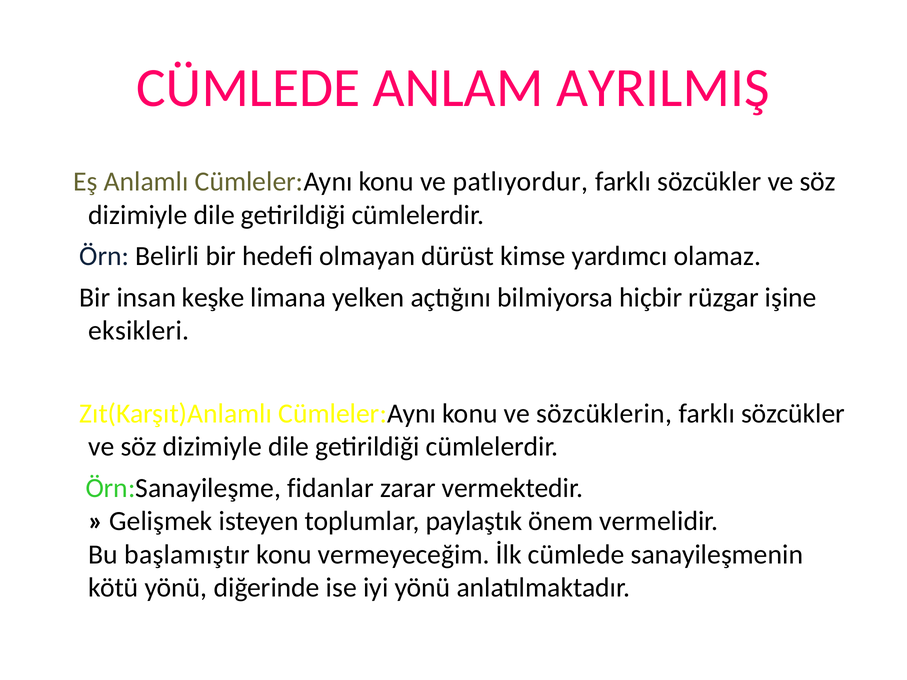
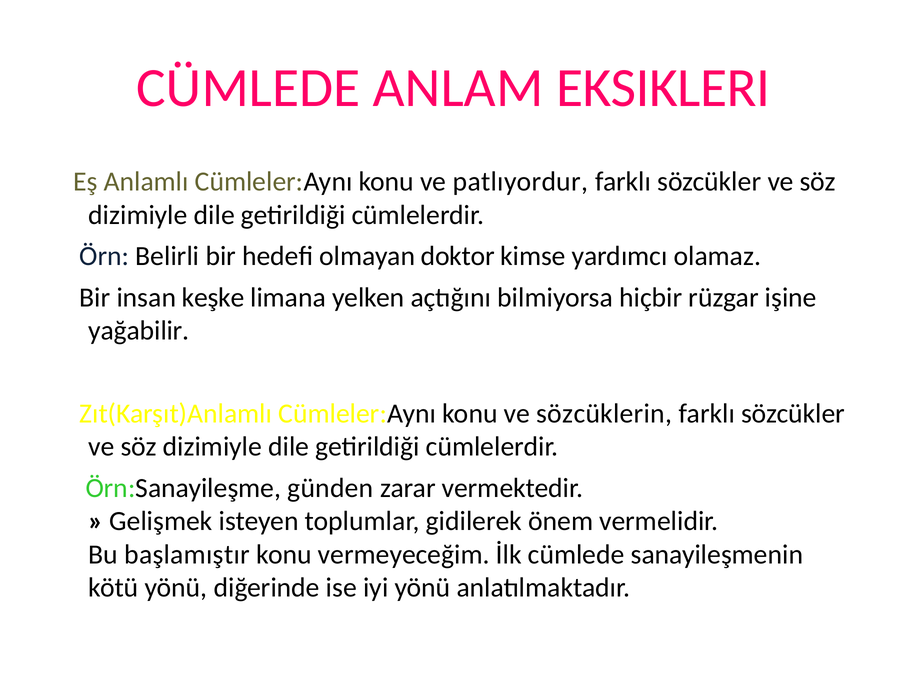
AYRILMIŞ: AYRILMIŞ -> EKSIKLERI
dürüst: dürüst -> doktor
eksikleri: eksikleri -> yağabilir
fidanlar: fidanlar -> günden
paylaştık: paylaştık -> gidilerek
